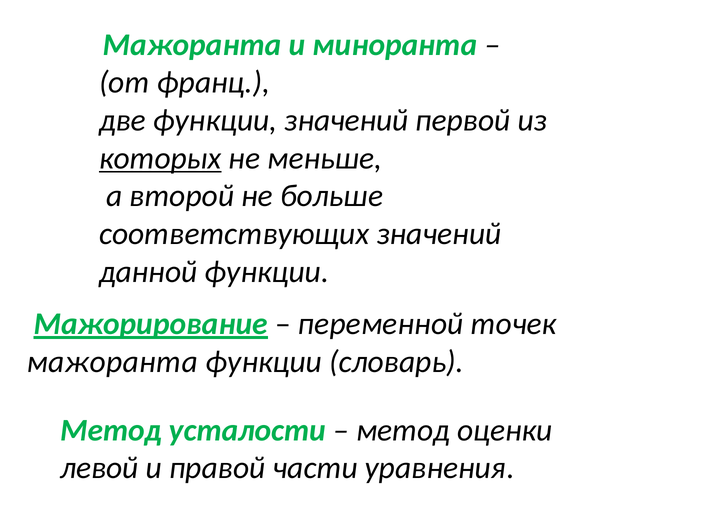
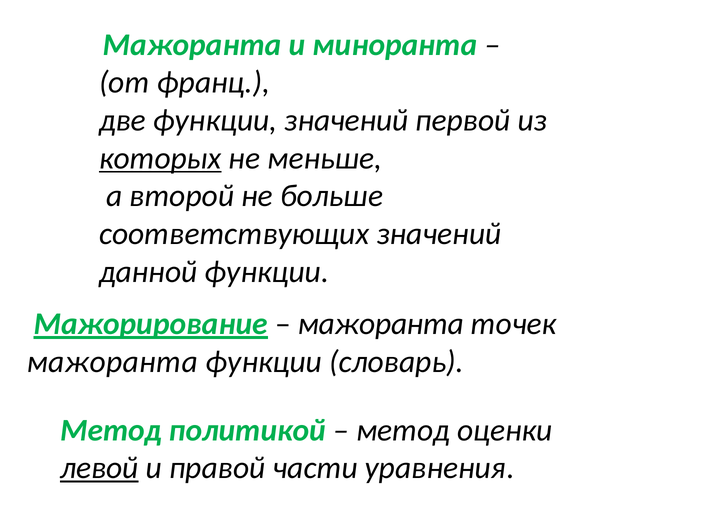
переменной at (381, 324): переменной -> мажоранта
усталости: усталости -> политикой
левой underline: none -> present
